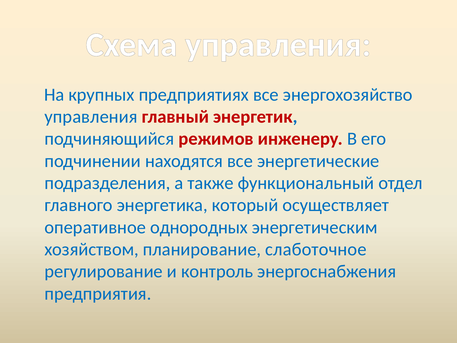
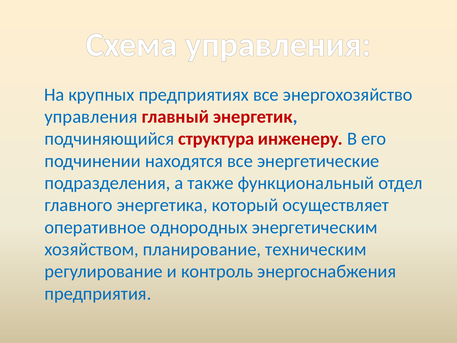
режимов: режимов -> структура
слаботочное: слаботочное -> техническим
